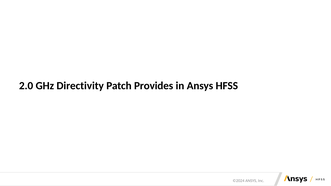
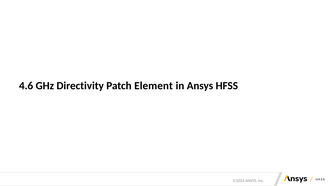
2.0: 2.0 -> 4.6
Provides: Provides -> Element
